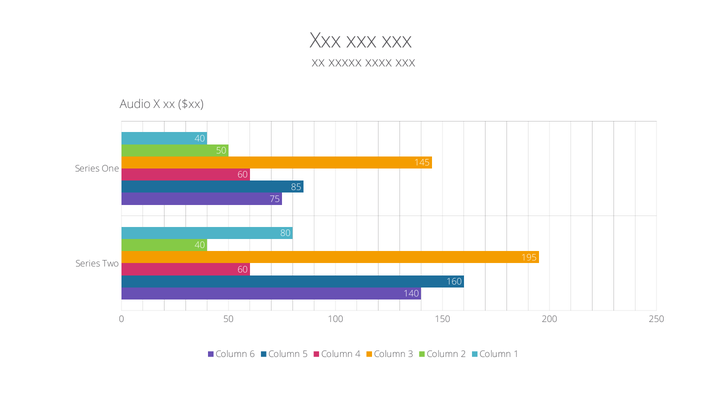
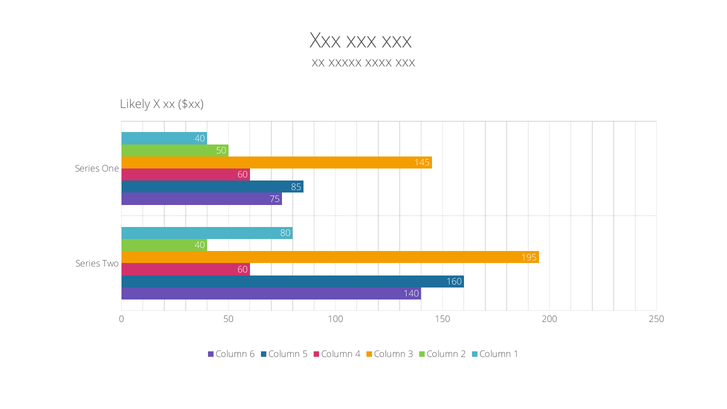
Audio: Audio -> Likely
